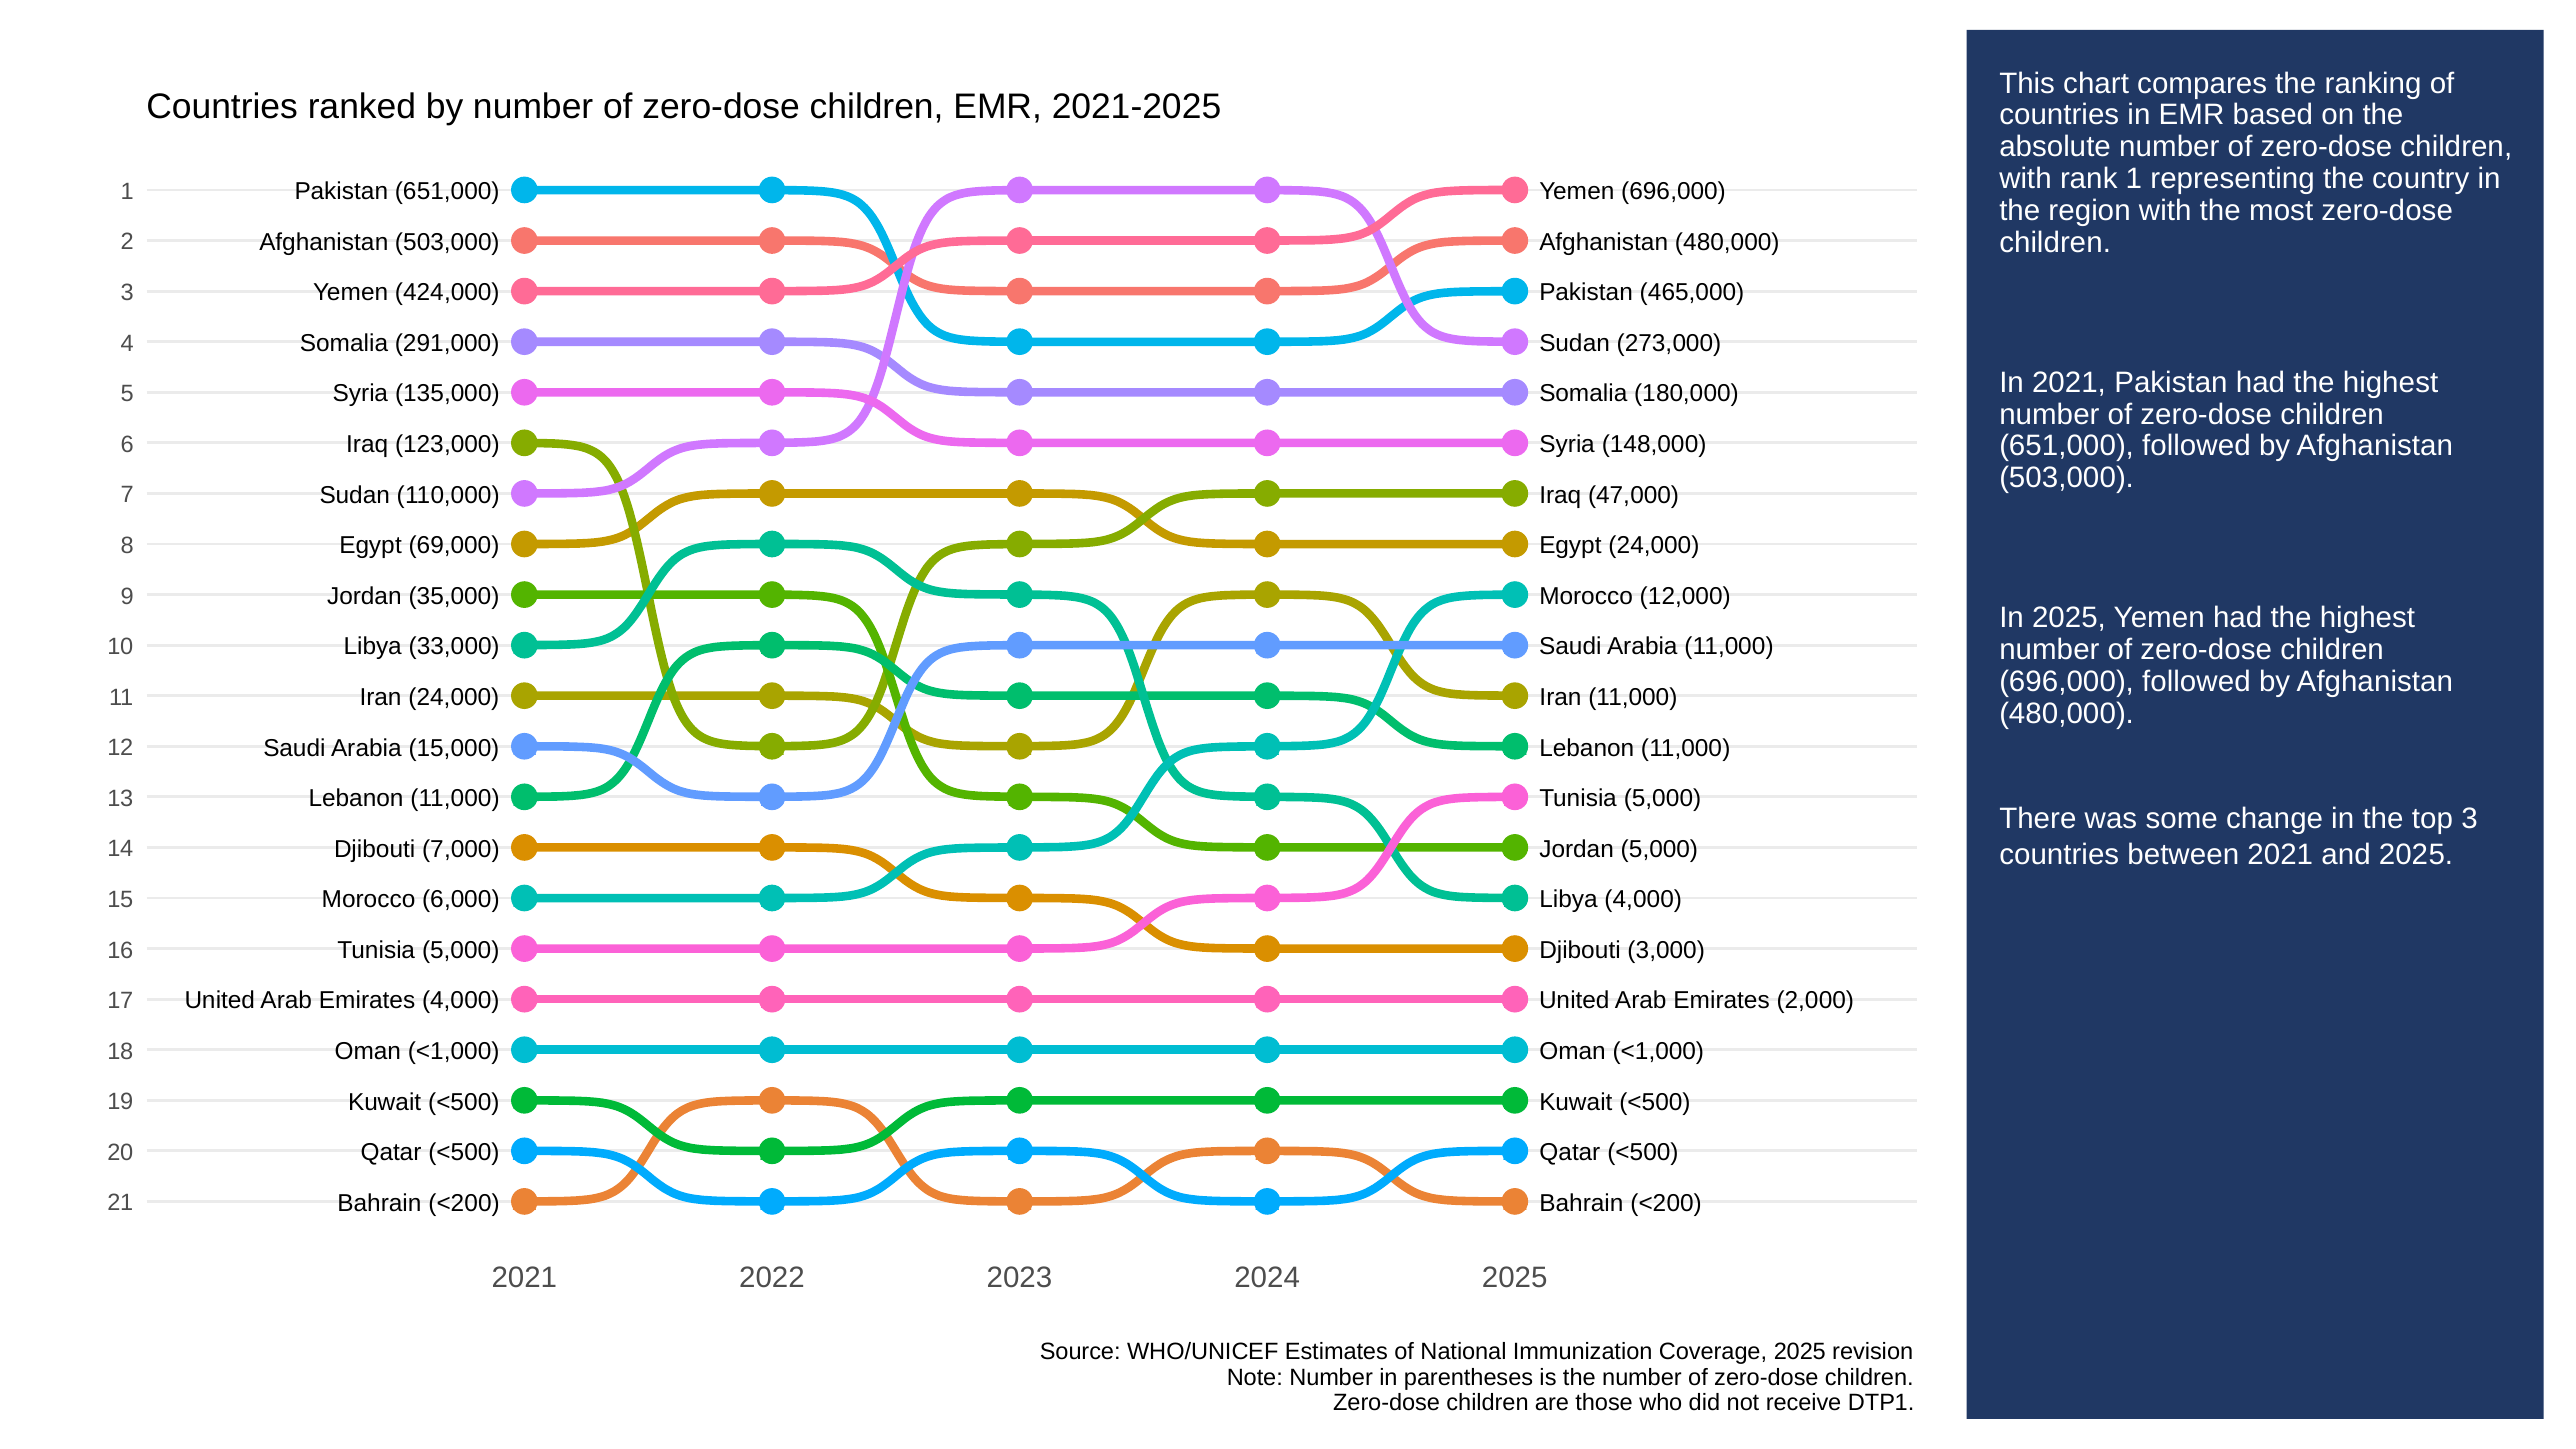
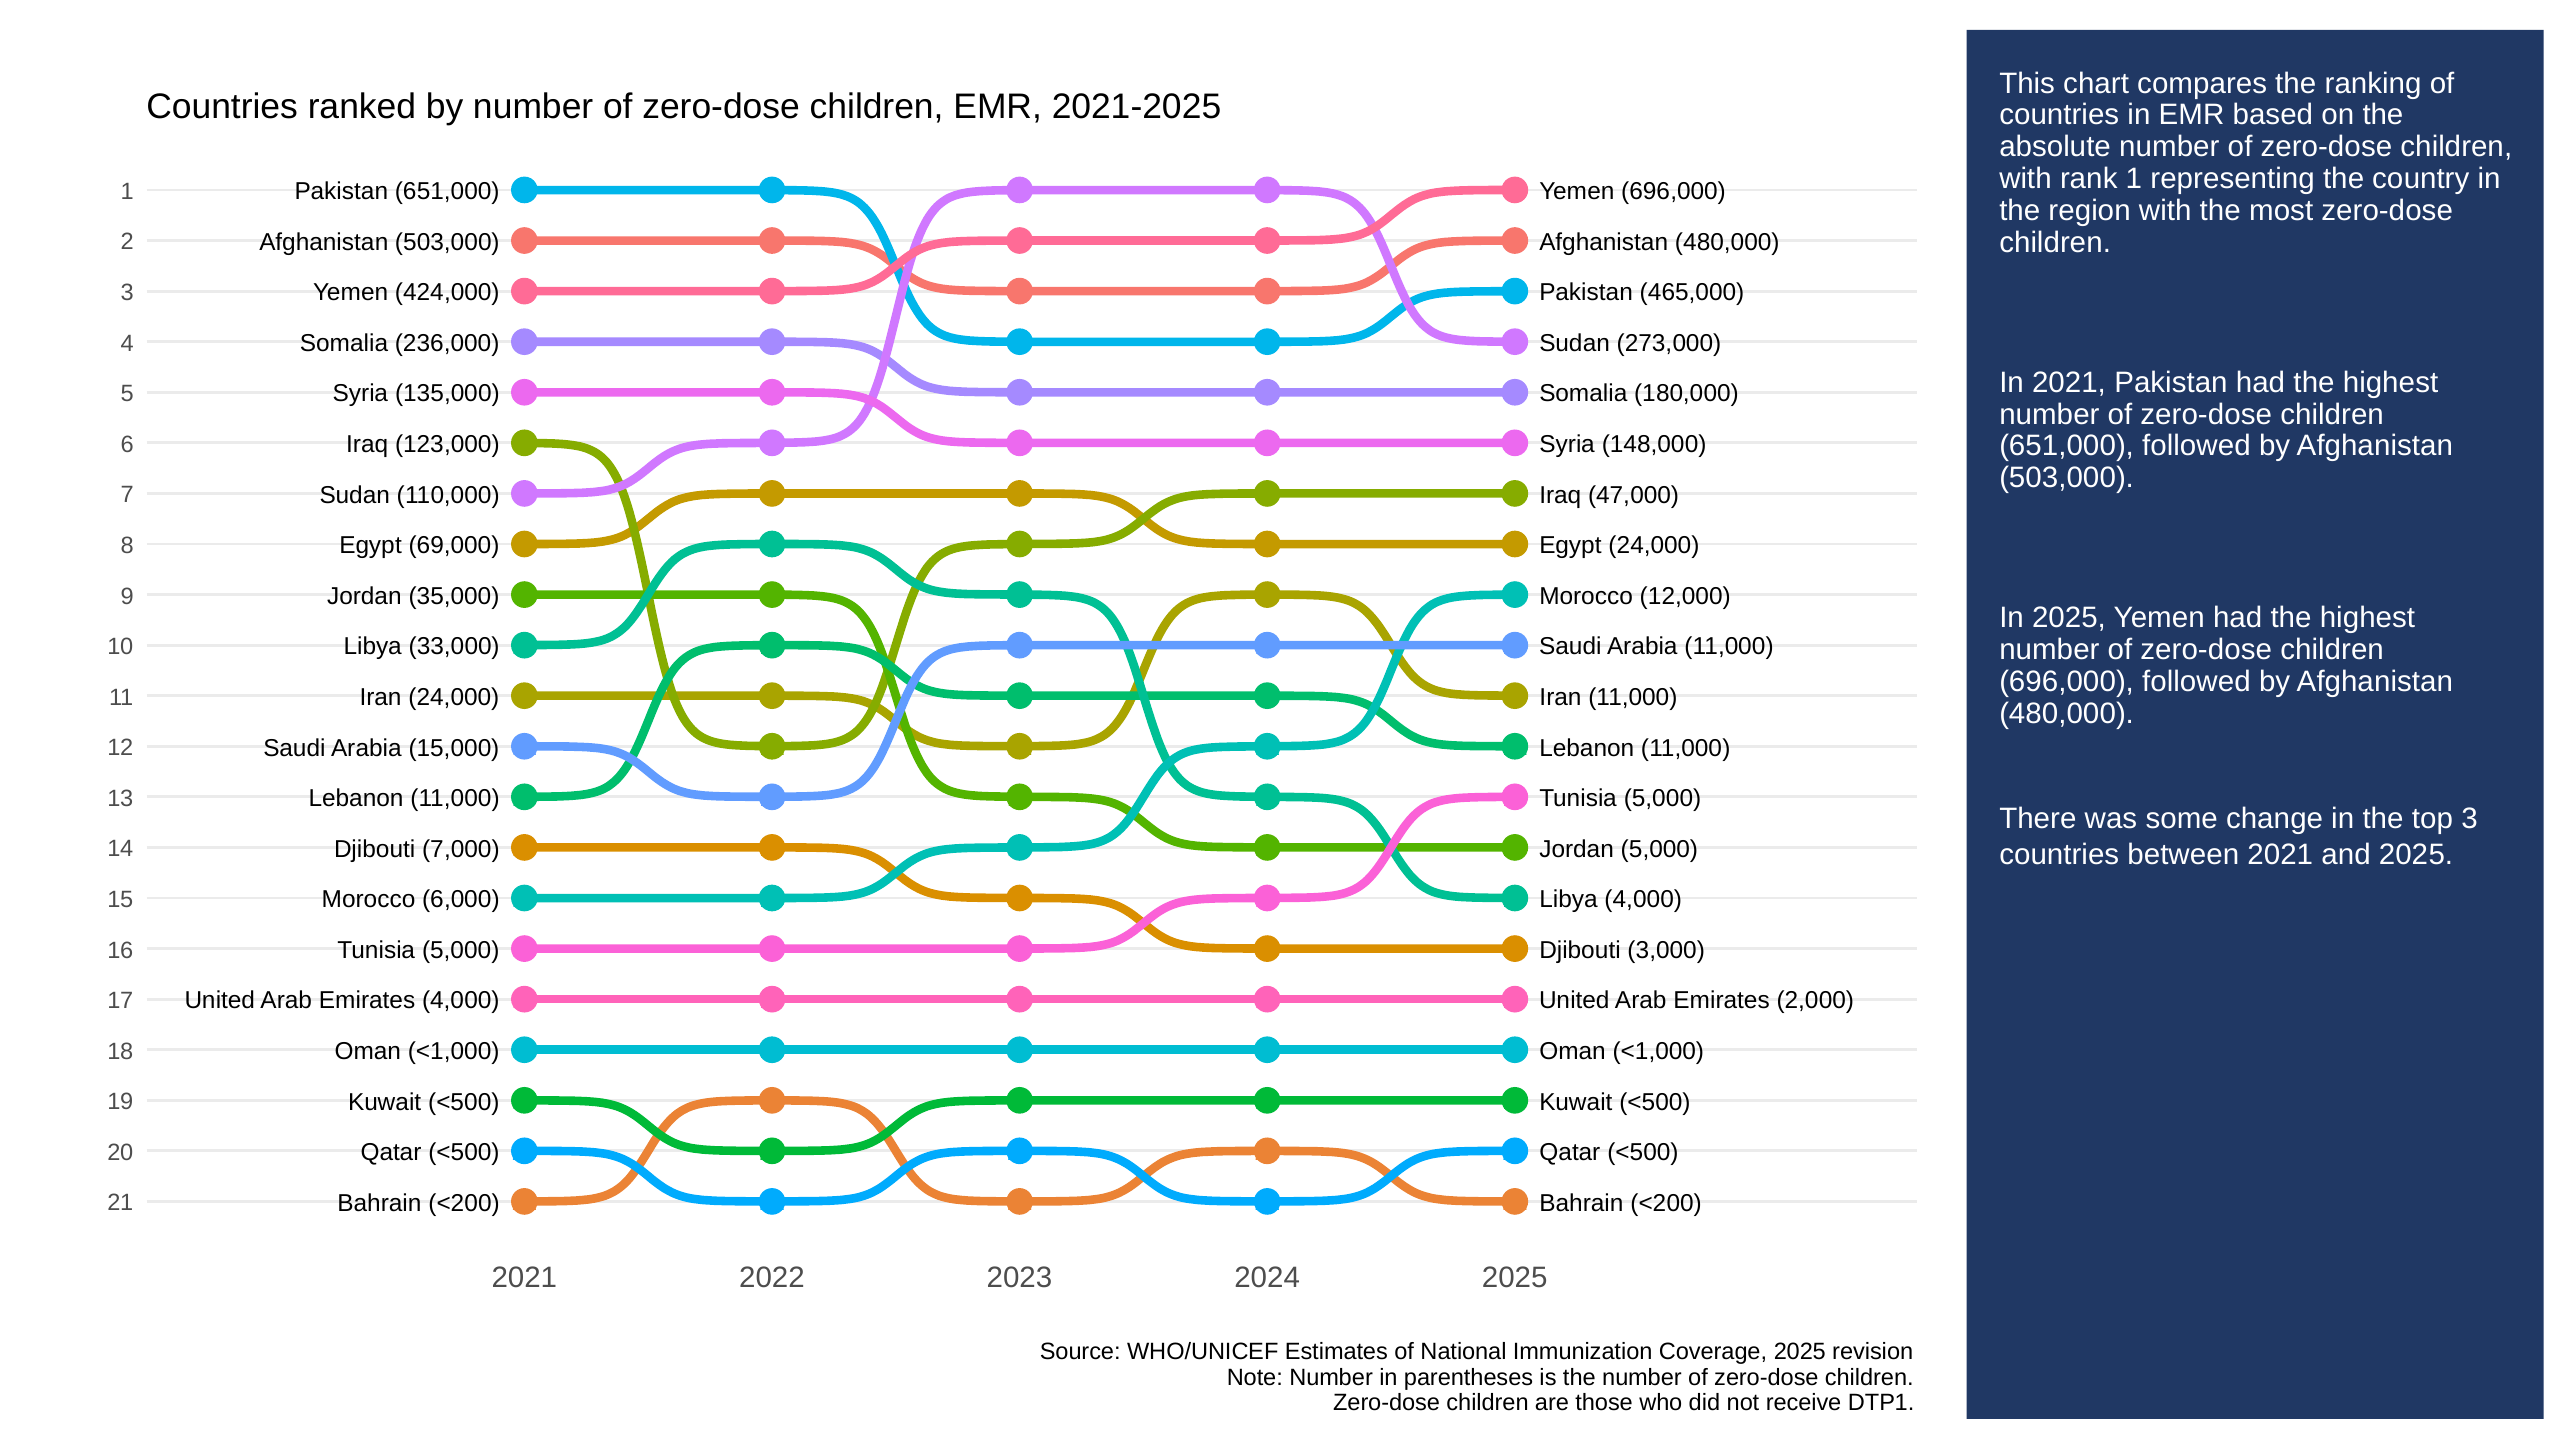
291,000: 291,000 -> 236,000
